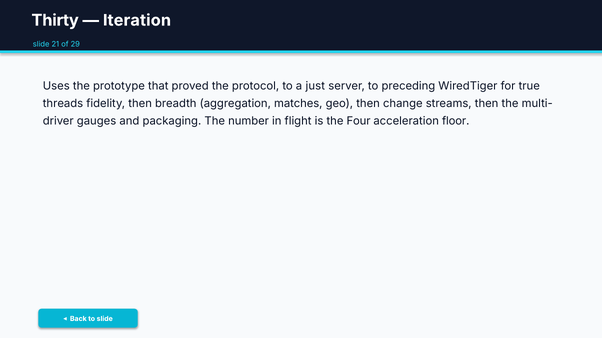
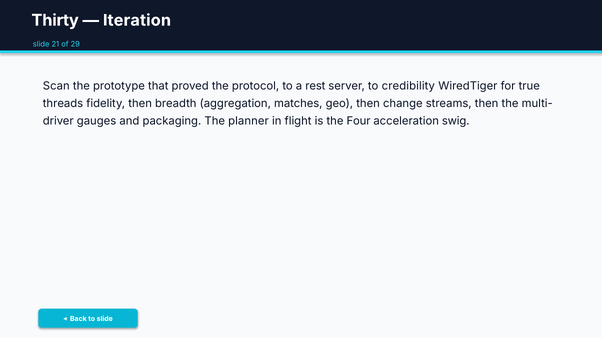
Uses: Uses -> Scan
just: just -> rest
preceding: preceding -> credibility
number: number -> planner
floor: floor -> swig
